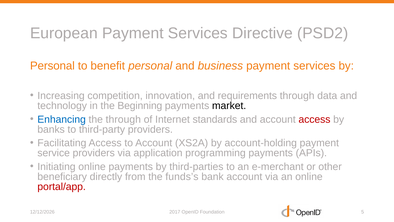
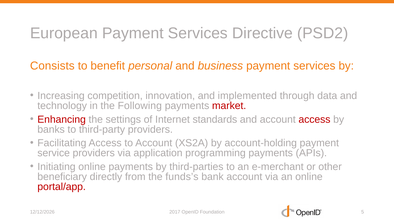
Personal at (52, 66): Personal -> Consists
requirements: requirements -> implemented
Beginning: Beginning -> Following
market colour: black -> red
Enhancing colour: blue -> red
the through: through -> settings
